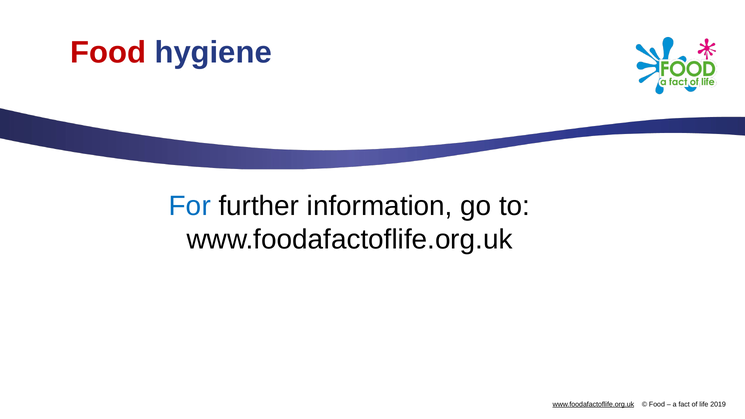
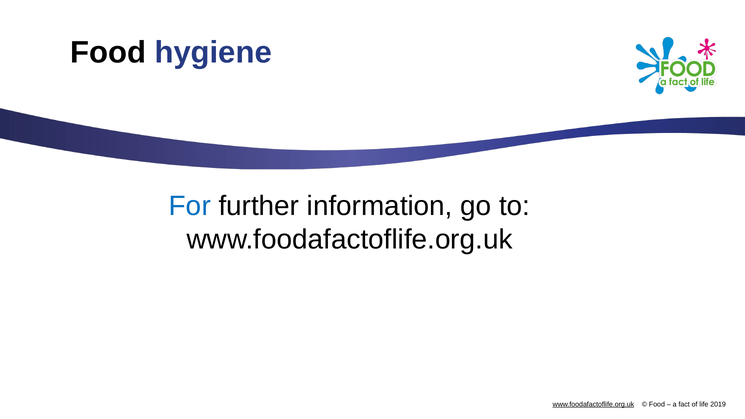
Food at (108, 52) colour: red -> black
